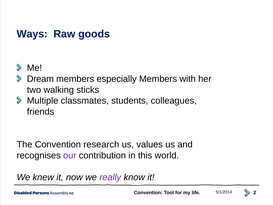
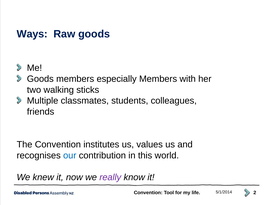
Dream at (40, 79): Dream -> Goods
research: research -> institutes
our colour: purple -> blue
